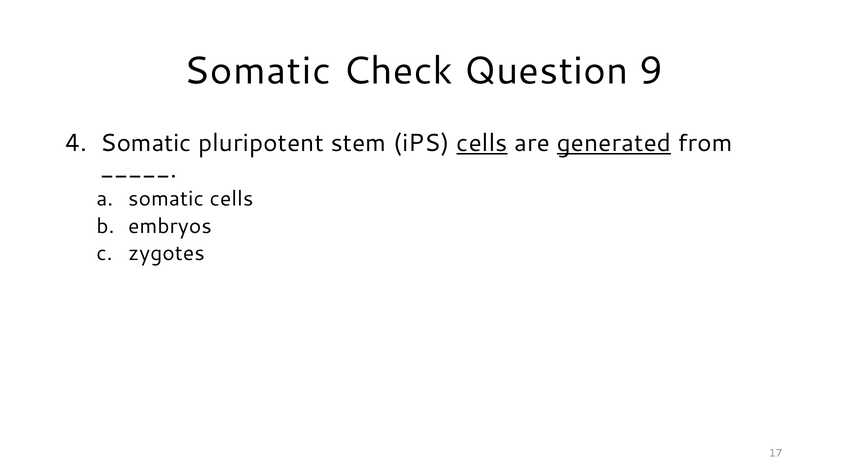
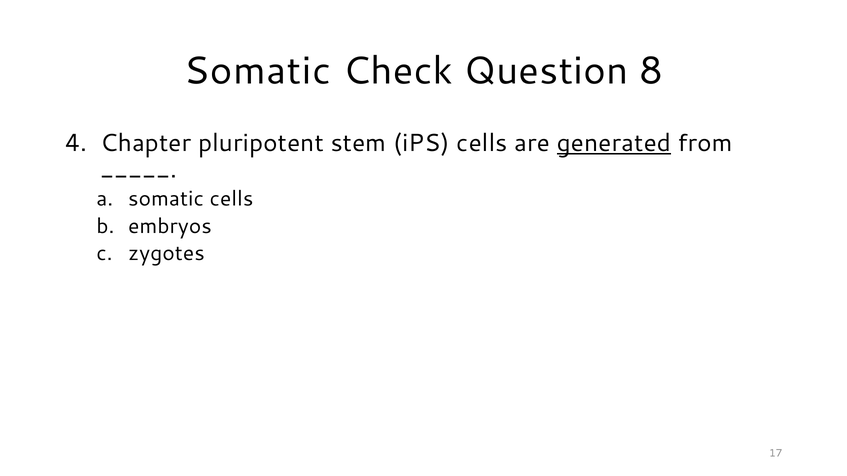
9: 9 -> 8
4 Somatic: Somatic -> Chapter
cells at (482, 143) underline: present -> none
